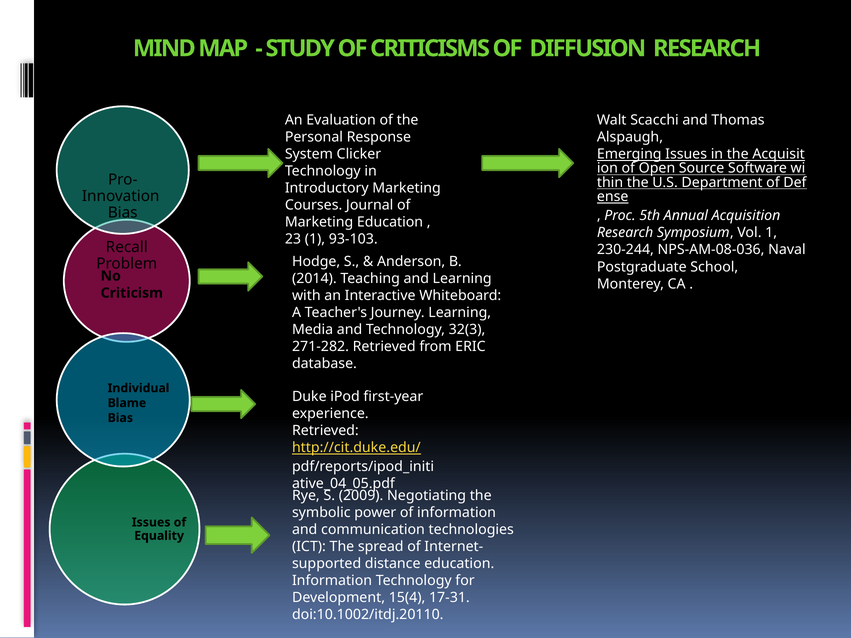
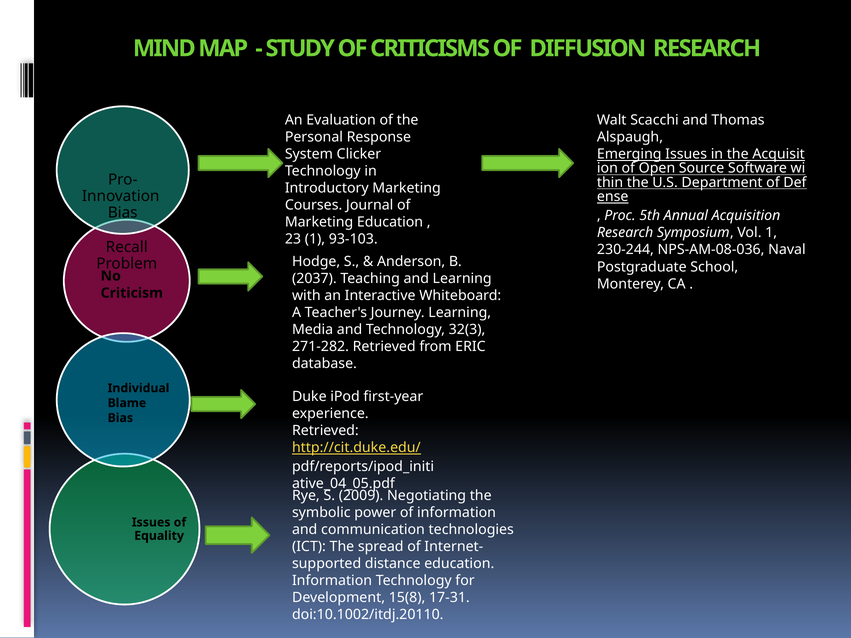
2014: 2014 -> 2037
15(4: 15(4 -> 15(8
